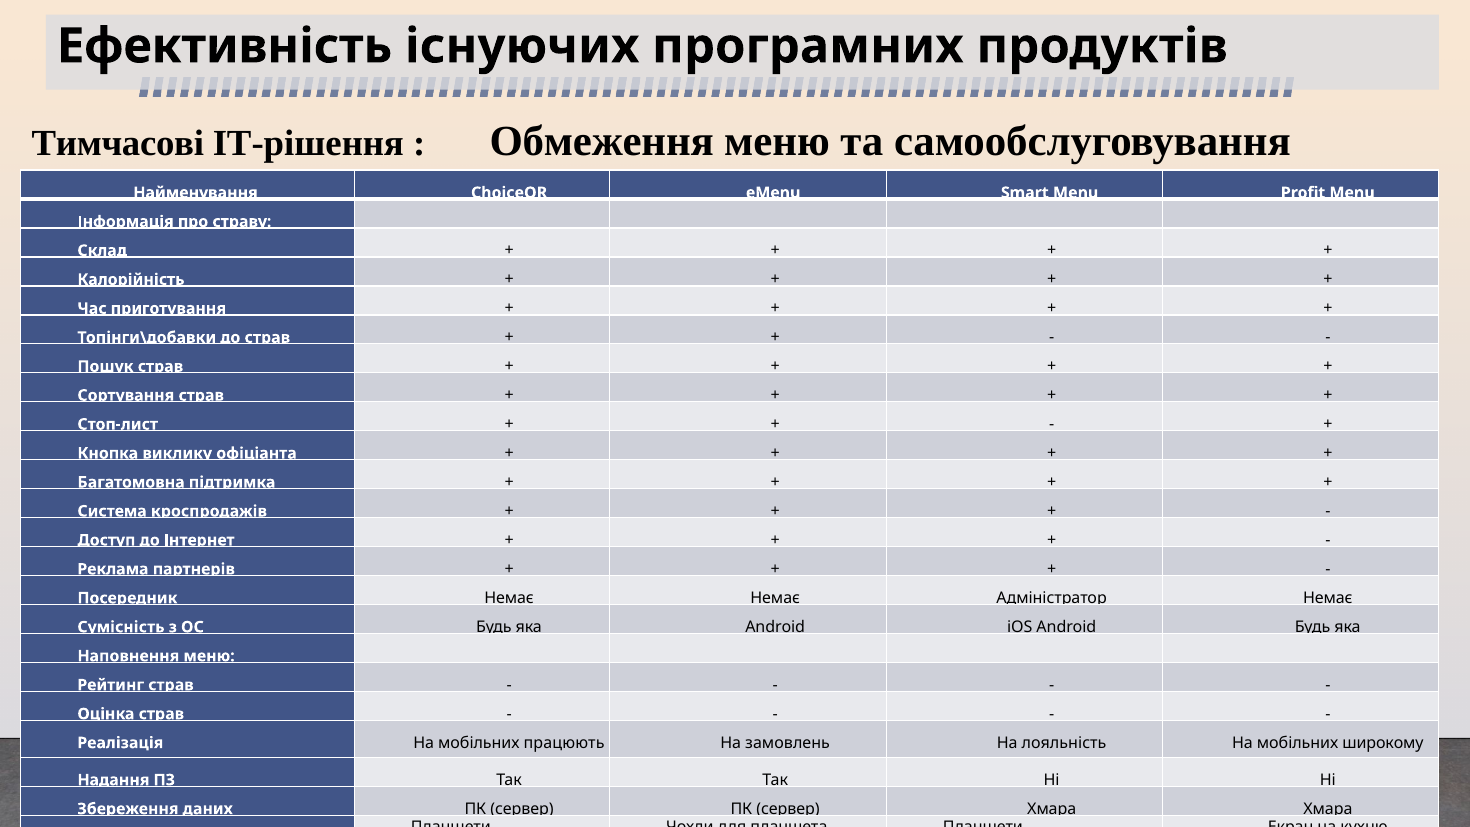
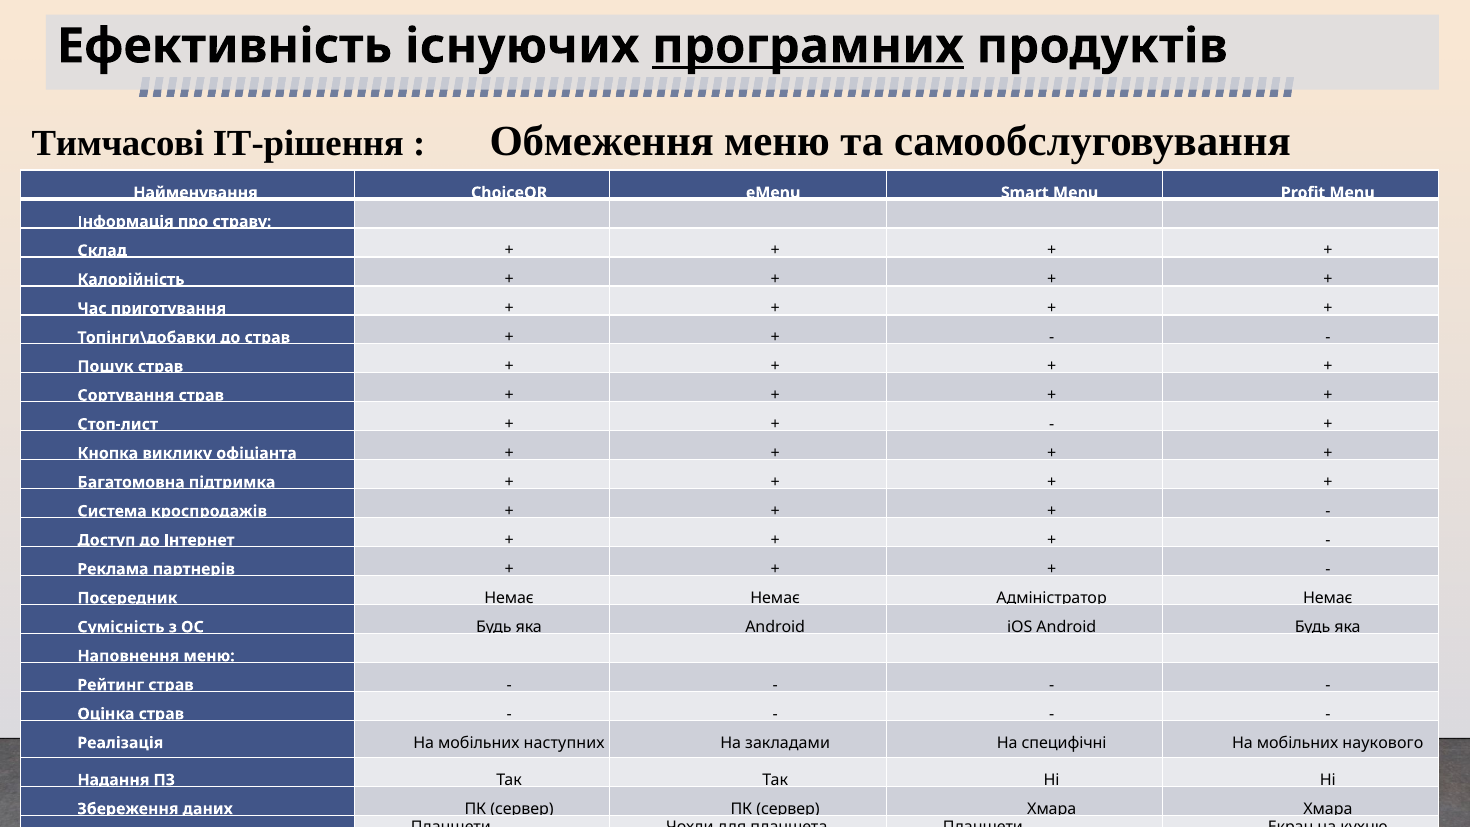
програмних underline: none -> present
працюють: працюють -> наступних
замовлень: замовлень -> закладами
лояльність: лояльність -> специфічні
широкому: широкому -> наукового
